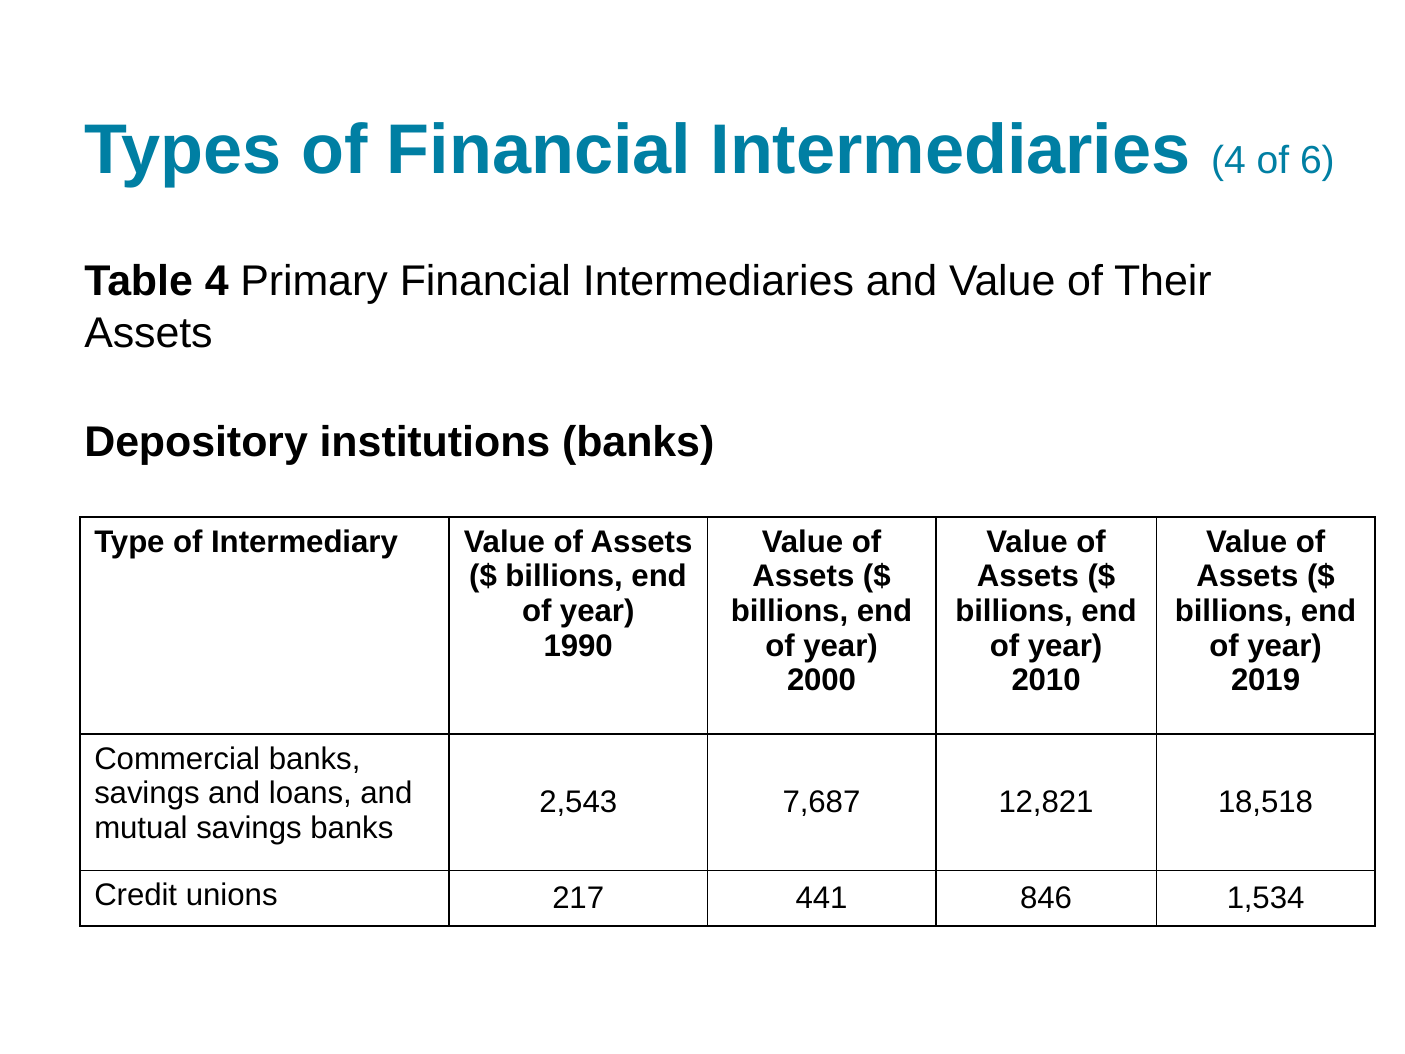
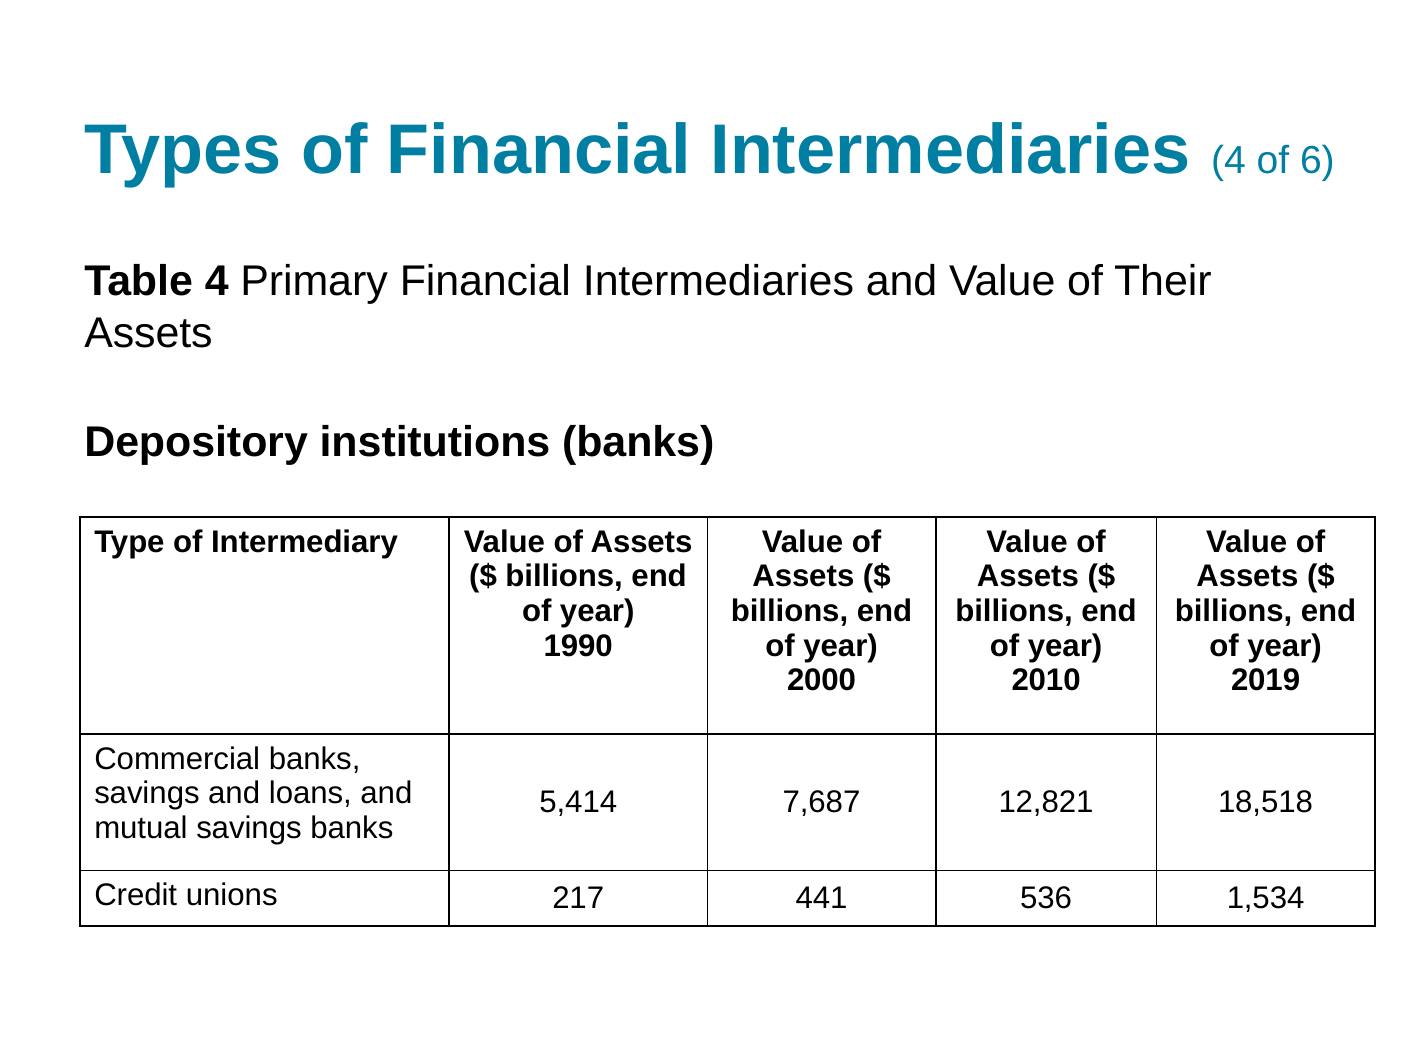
2,543: 2,543 -> 5,414
846: 846 -> 536
